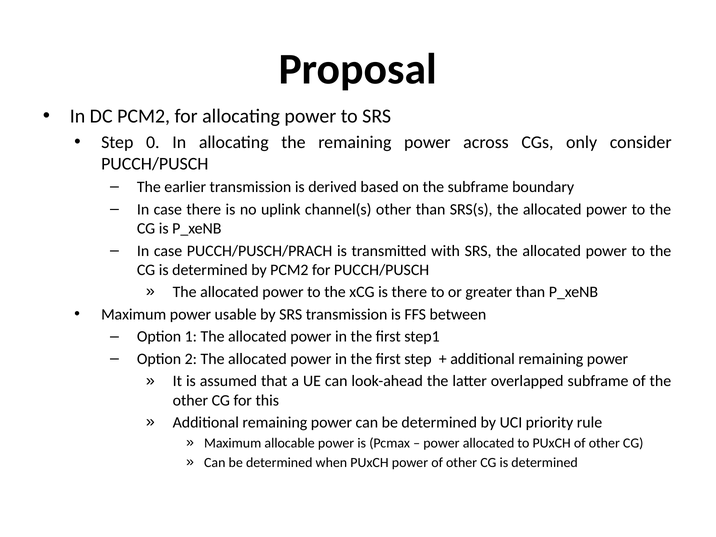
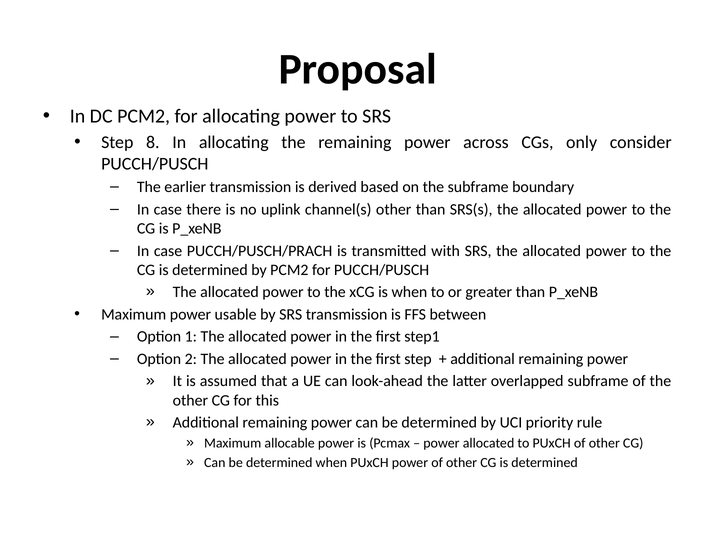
0: 0 -> 8
is there: there -> when
